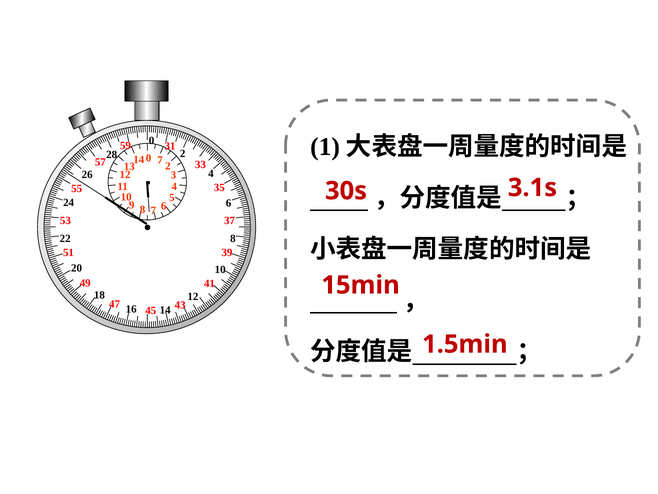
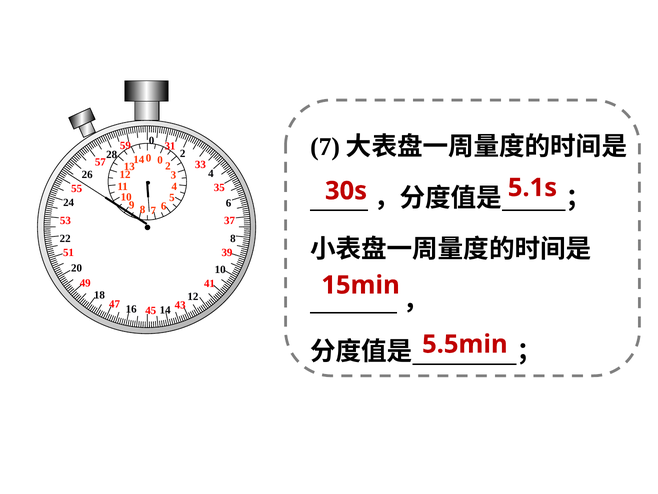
0 7: 7 -> 0
14 1: 1 -> 7
3.1s: 3.1s -> 5.1s
1.5min: 1.5min -> 5.5min
